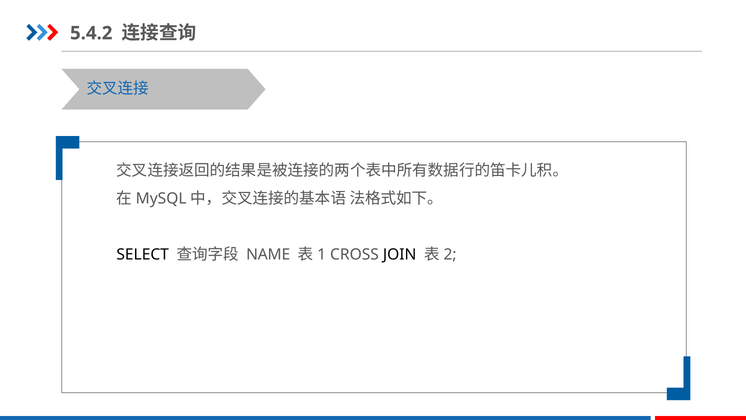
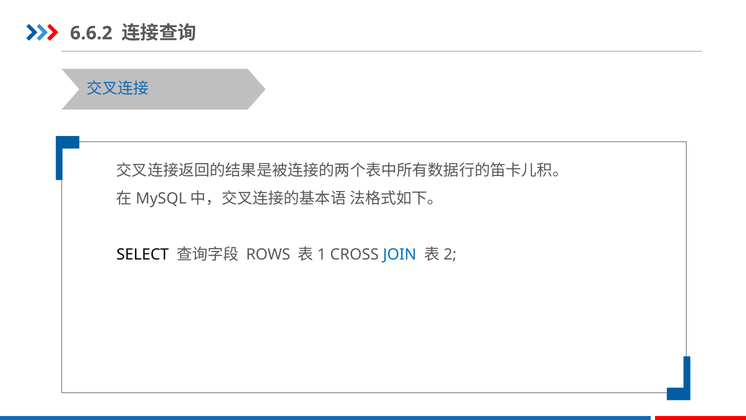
5.4.2: 5.4.2 -> 6.6.2
NAME: NAME -> ROWS
JOIN colour: black -> blue
